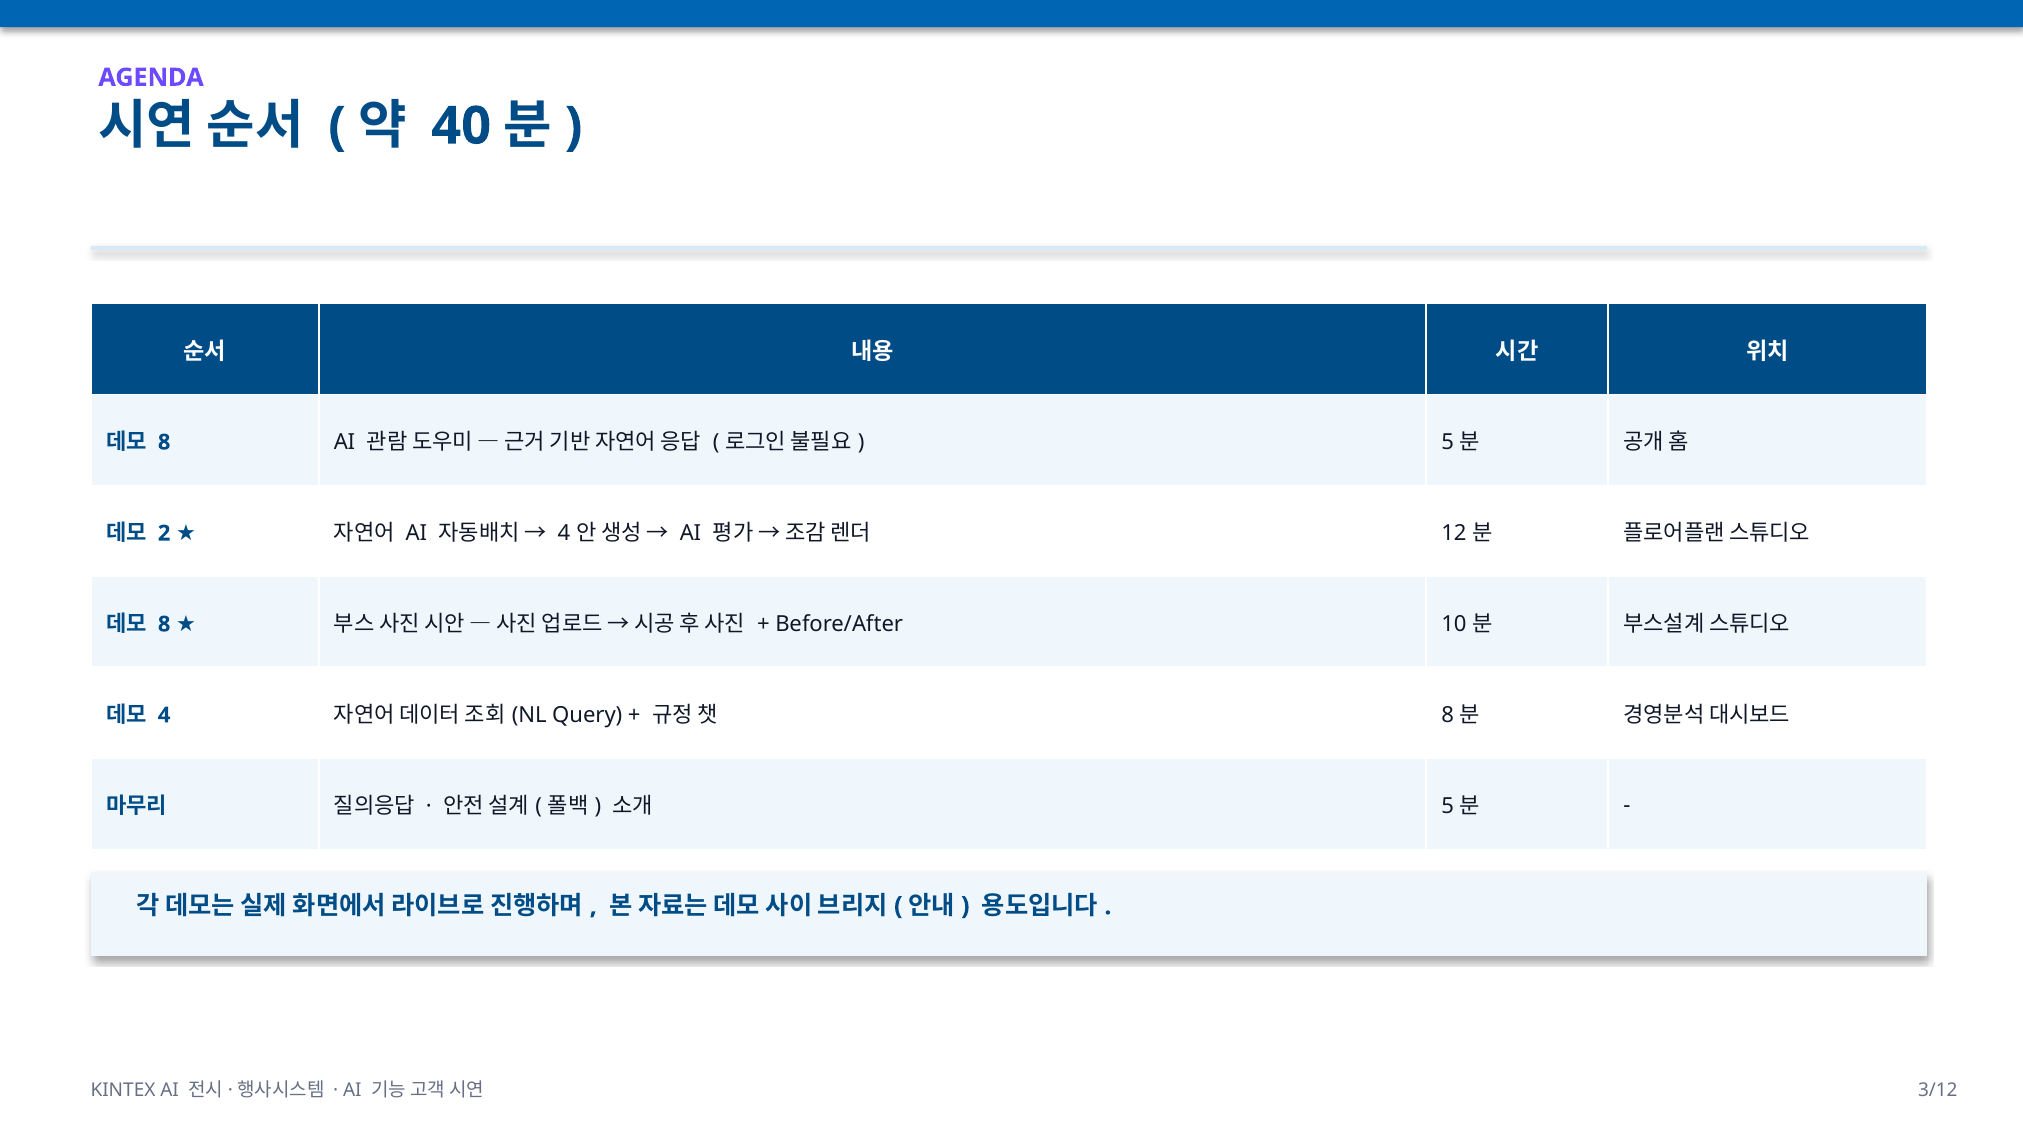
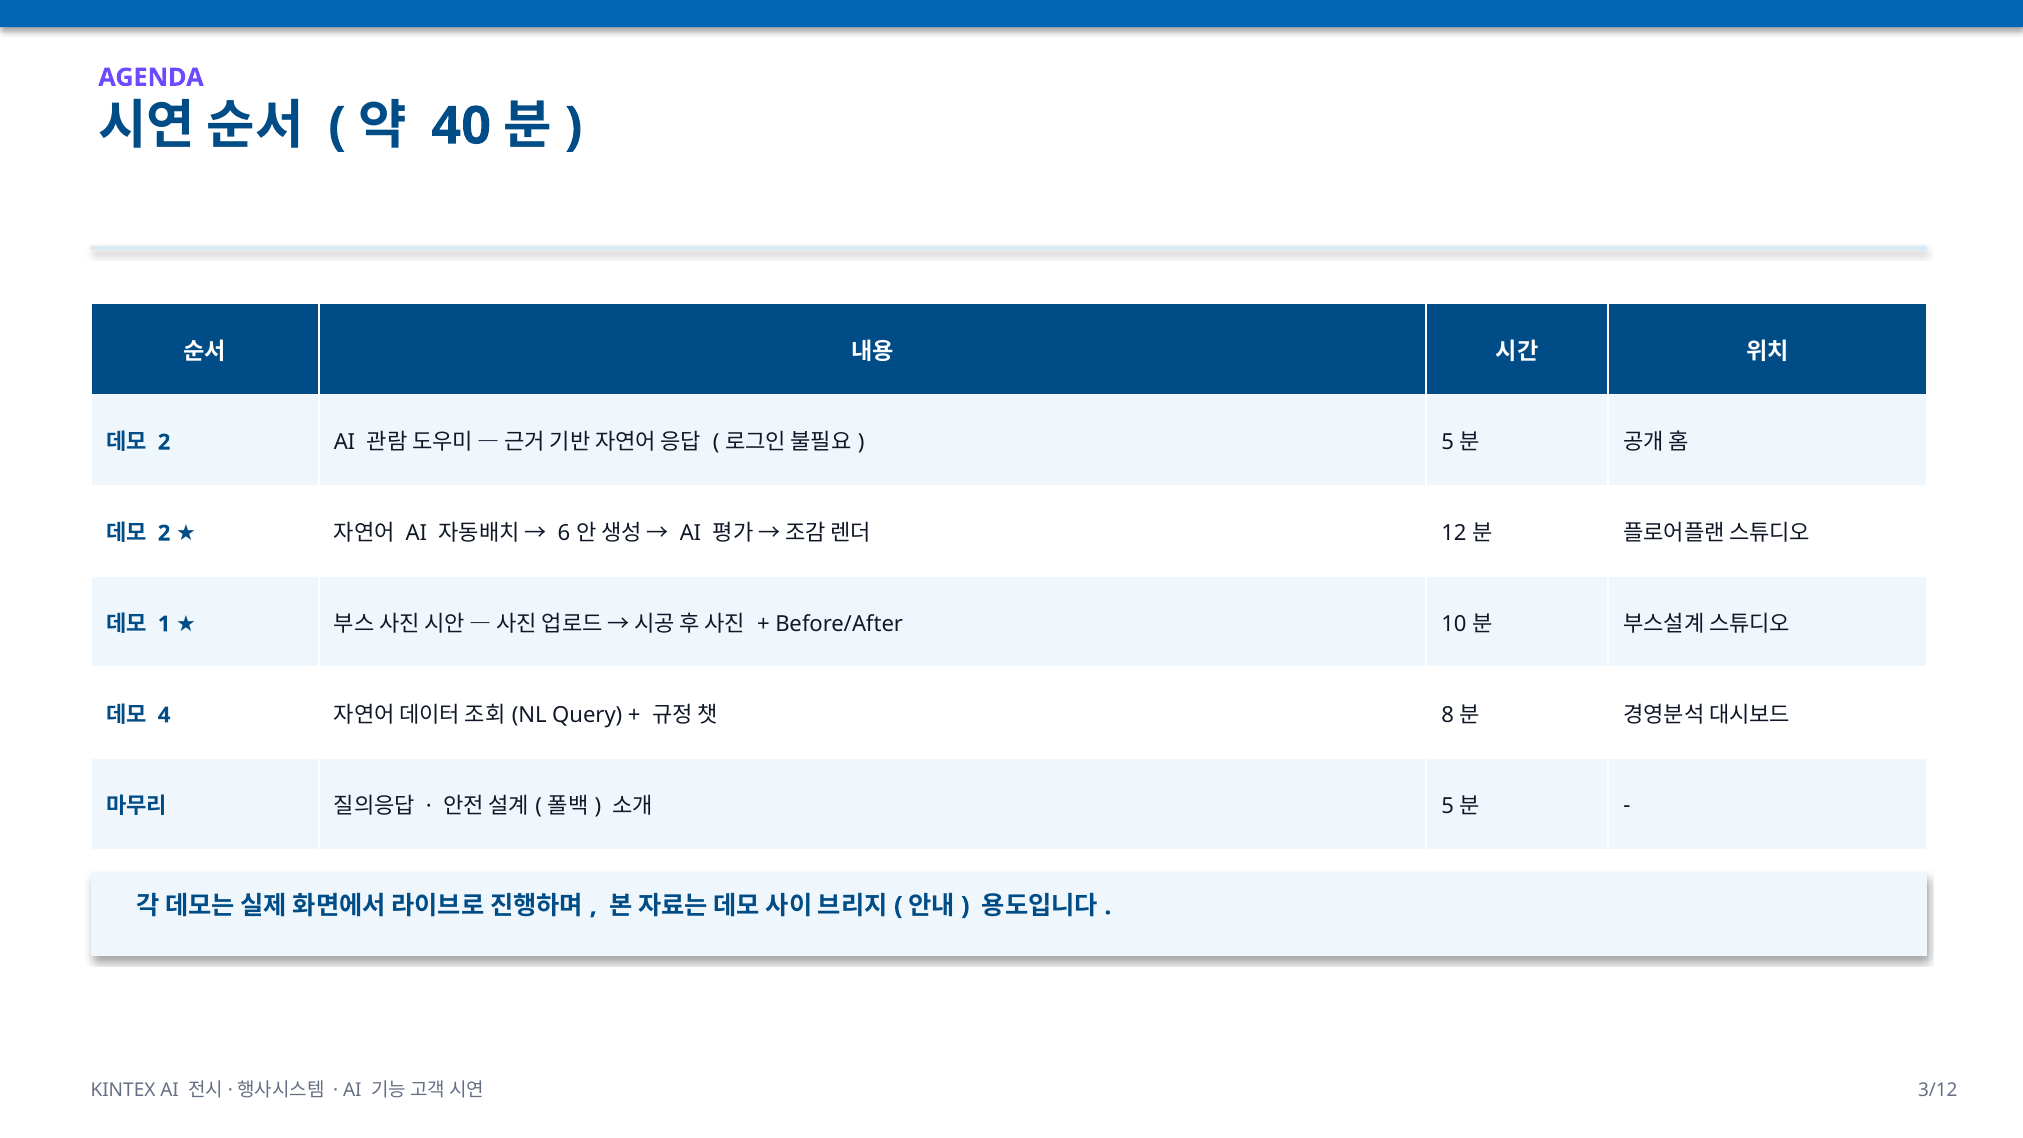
8 at (164, 442): 8 -> 2
4 at (564, 533): 4 -> 6
8 at (164, 624): 8 -> 1
